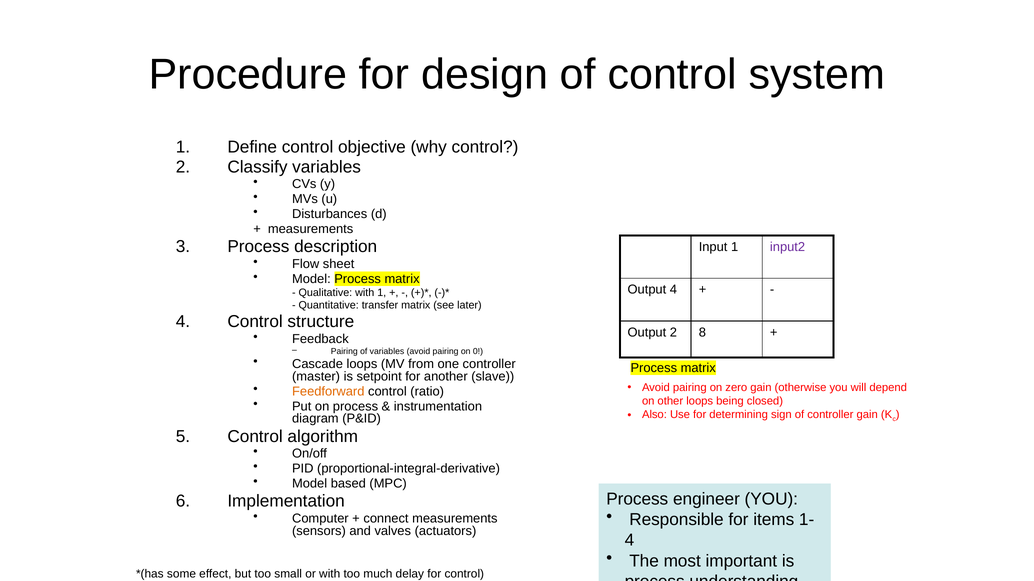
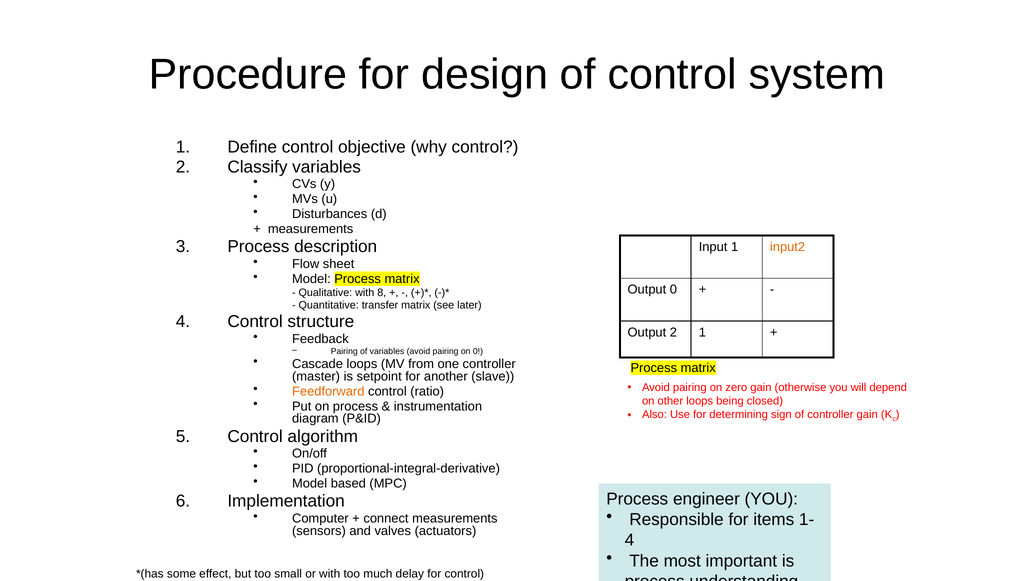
input2 colour: purple -> orange
Output 4: 4 -> 0
with 1: 1 -> 8
2 8: 8 -> 1
